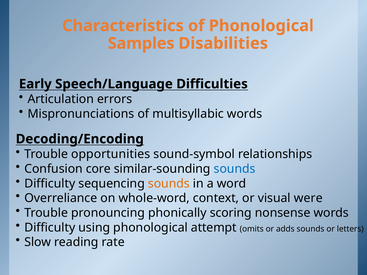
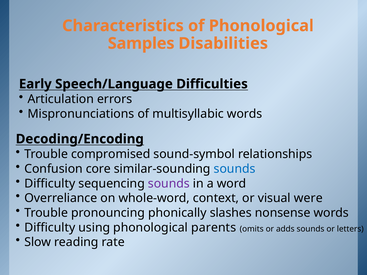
opportunities: opportunities -> compromised
sounds at (169, 184) colour: orange -> purple
scoring: scoring -> slashes
attempt: attempt -> parents
